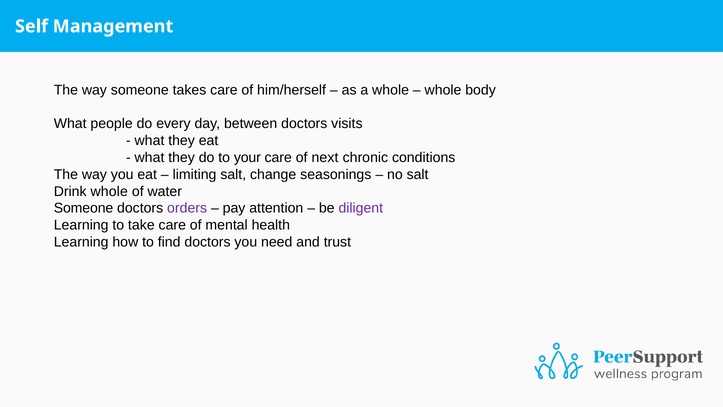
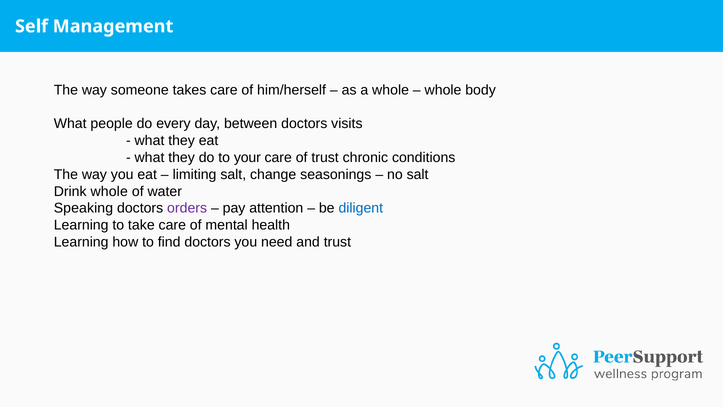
of next: next -> trust
Someone at (84, 208): Someone -> Speaking
diligent colour: purple -> blue
